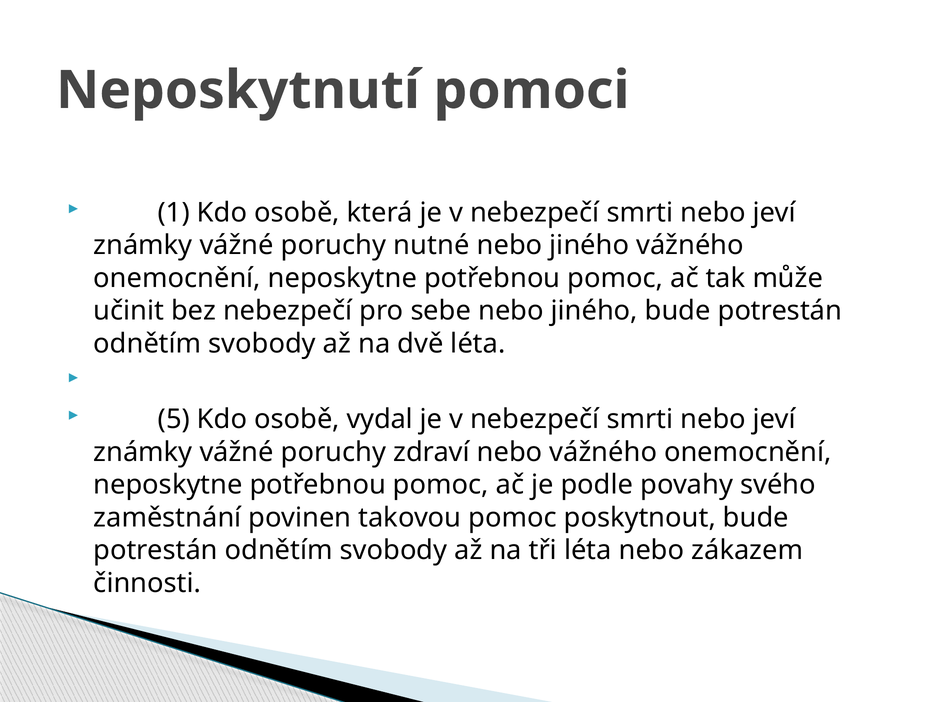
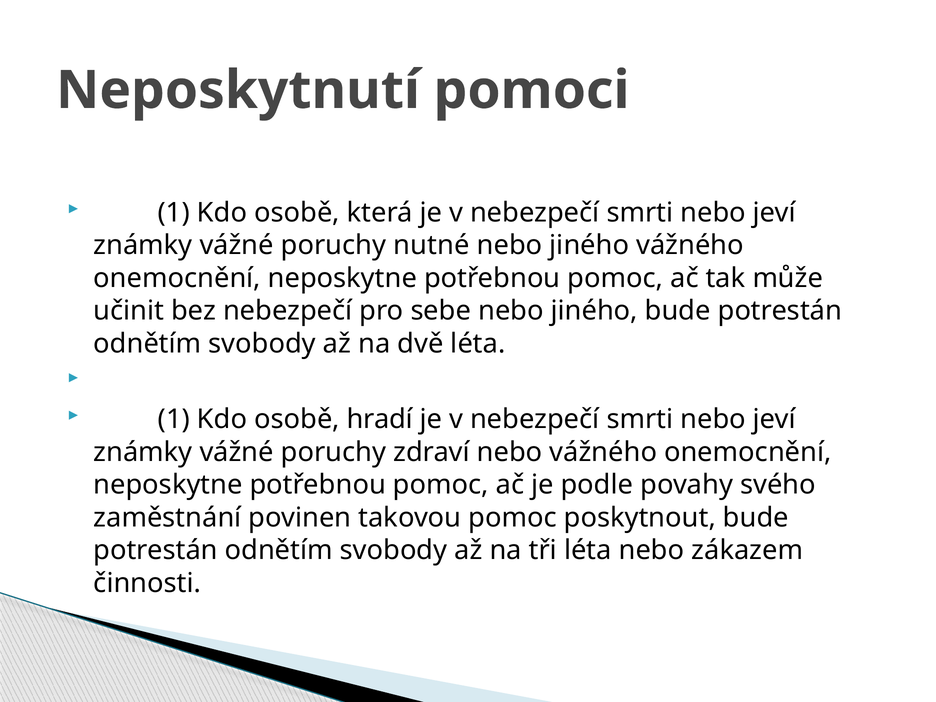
5 at (174, 419): 5 -> 1
vydal: vydal -> hradí
